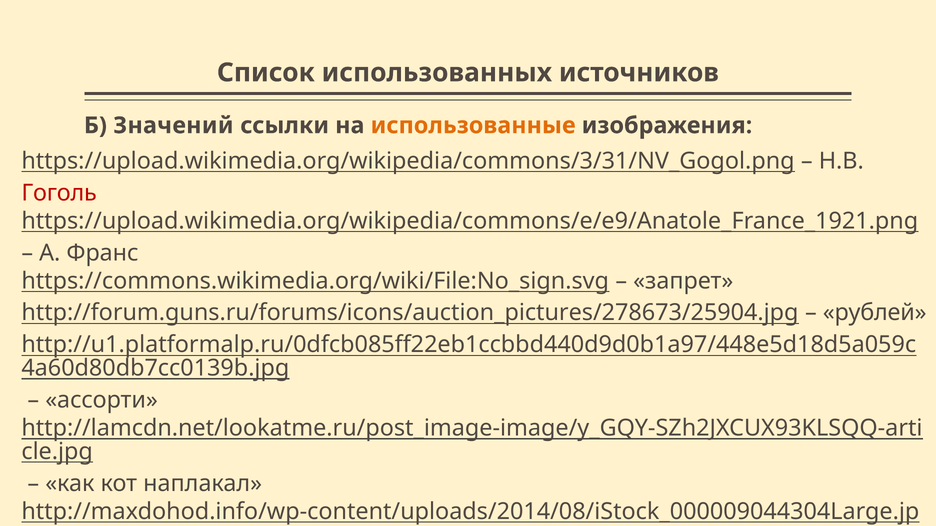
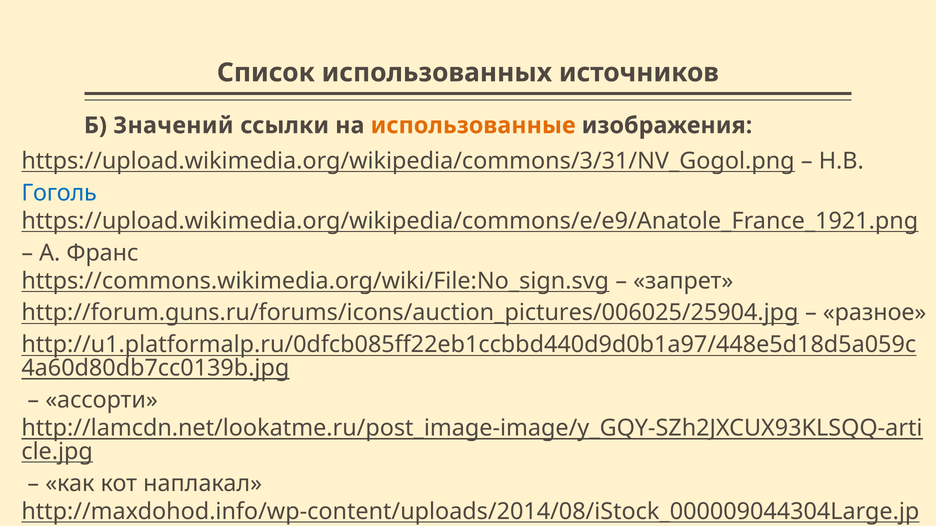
Гоголь colour: red -> blue
http://forum.guns.ru/forums/icons/auction_pictures/278673/25904.jpg: http://forum.guns.ru/forums/icons/auction_pictures/278673/25904.jpg -> http://forum.guns.ru/forums/icons/auction_pictures/006025/25904.jpg
рублей: рублей -> разное
